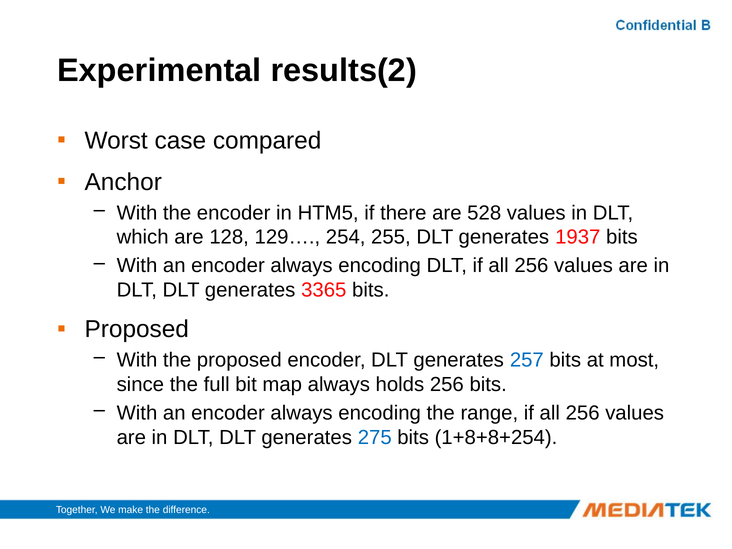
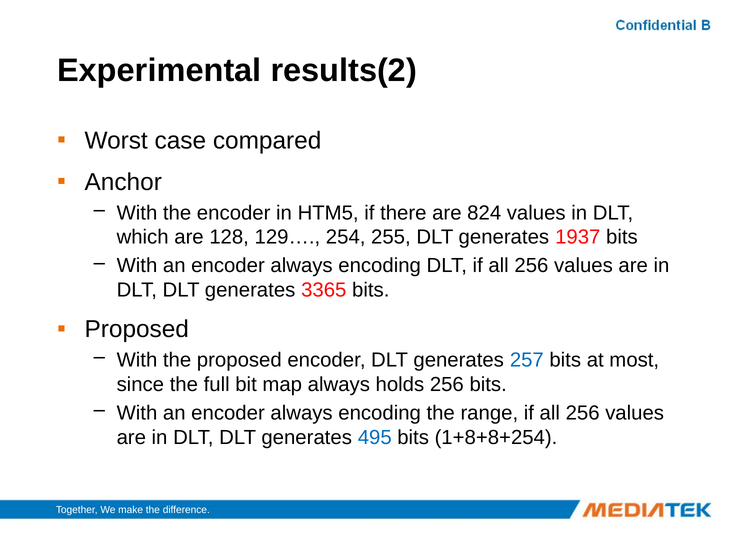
528: 528 -> 824
275: 275 -> 495
